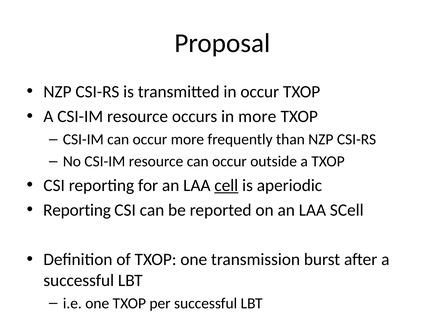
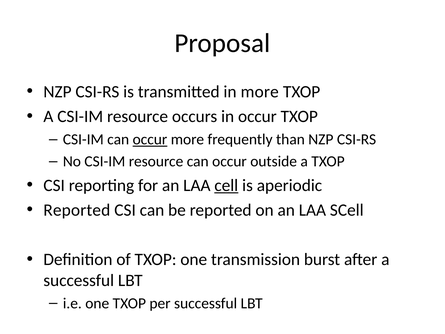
in occur: occur -> more
in more: more -> occur
occur at (150, 139) underline: none -> present
Reporting at (77, 210): Reporting -> Reported
